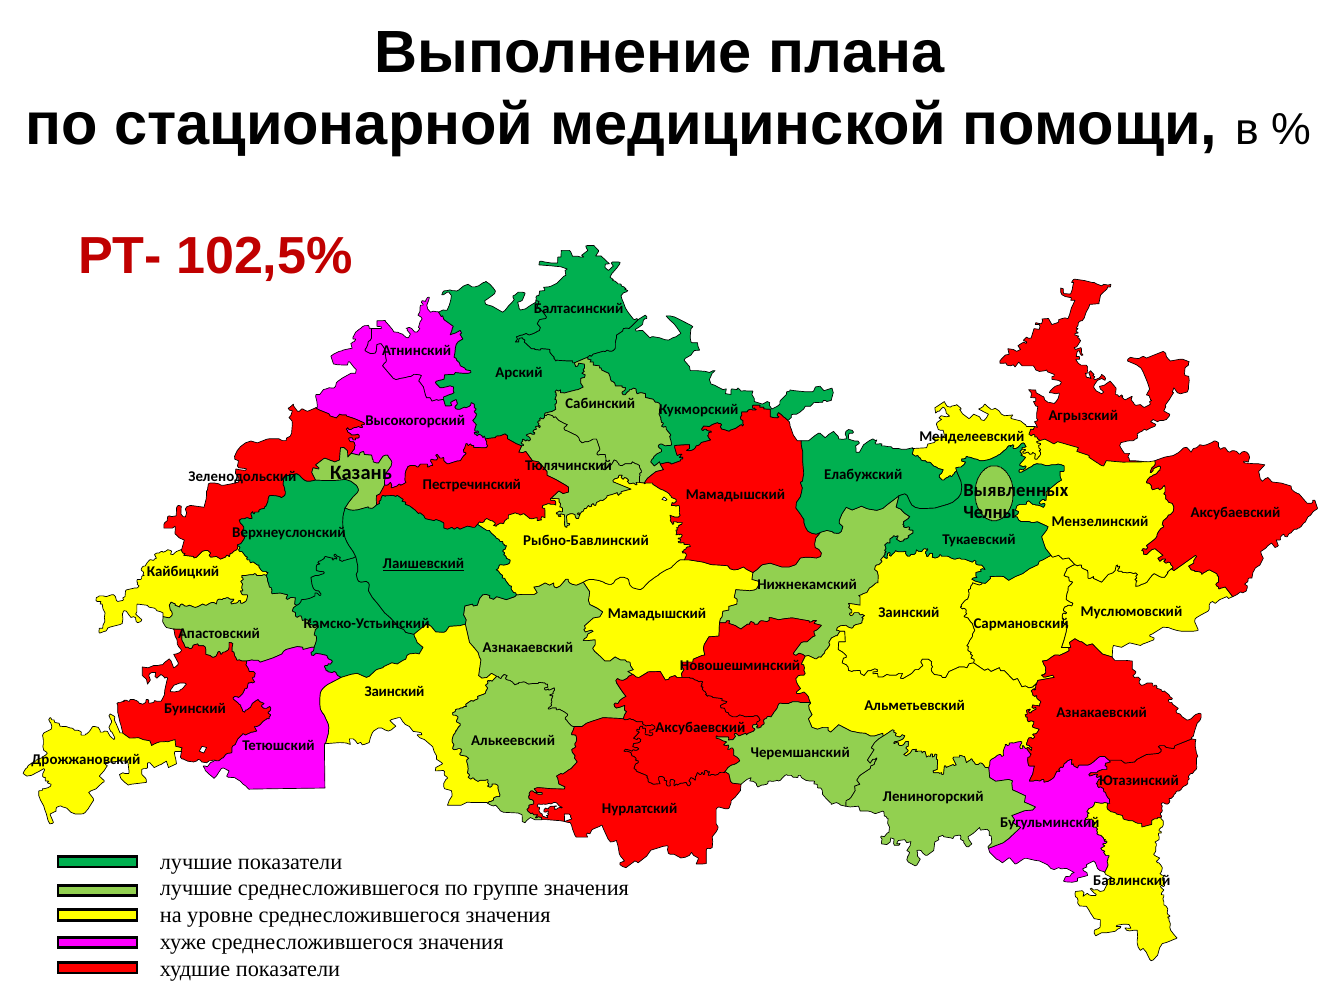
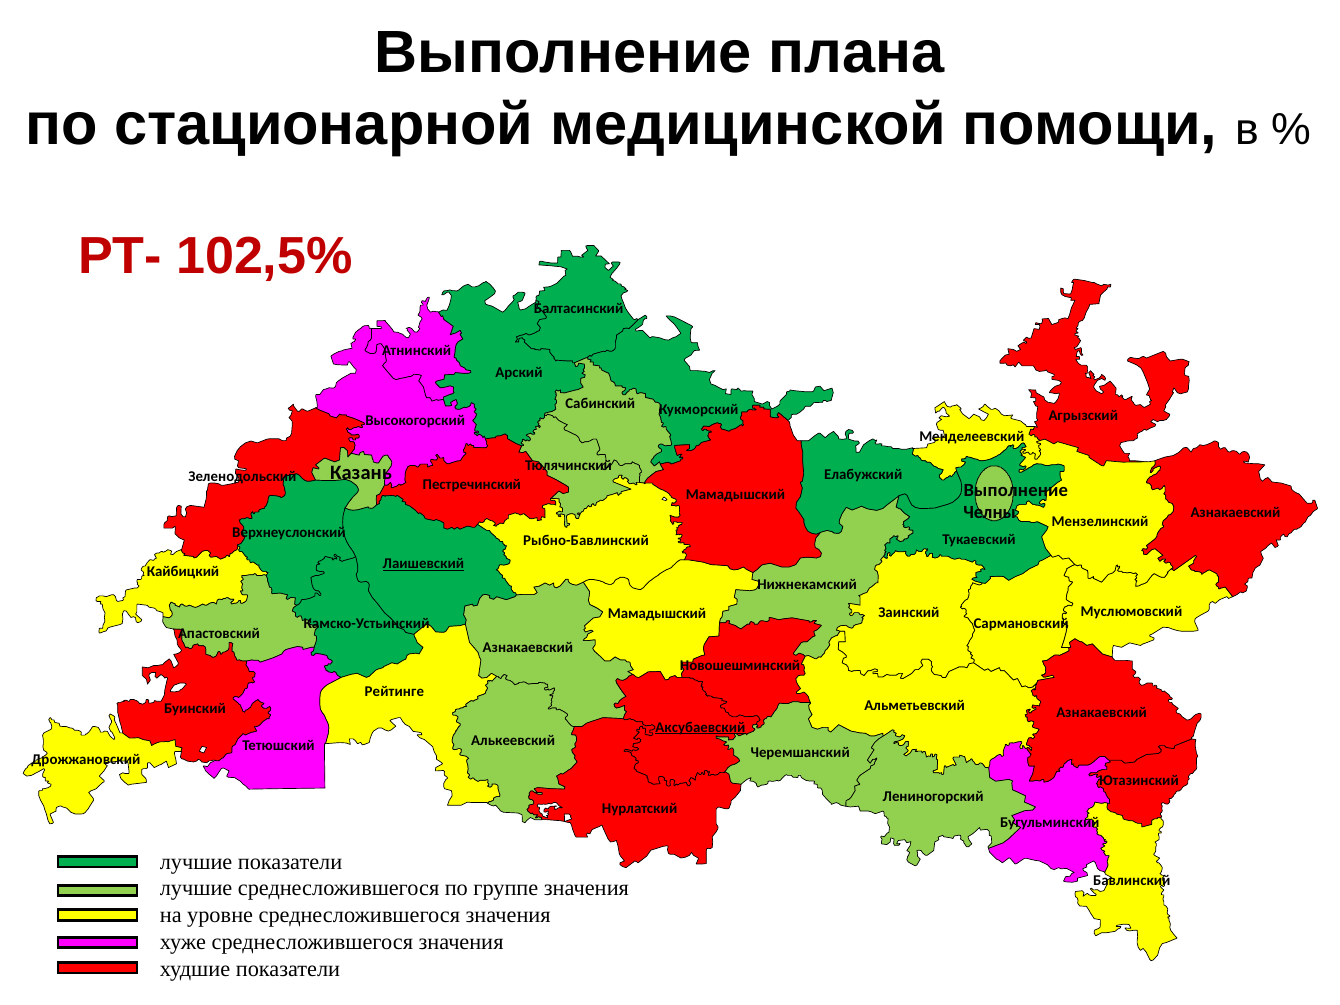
Выявленных at (1016, 490): Выявленных -> Выполнение
Аксубаевский at (1235, 513): Аксубаевский -> Азнакаевский
Заинский at (395, 692): Заинский -> Рейтинге
Аксубаевский at (700, 727) underline: none -> present
